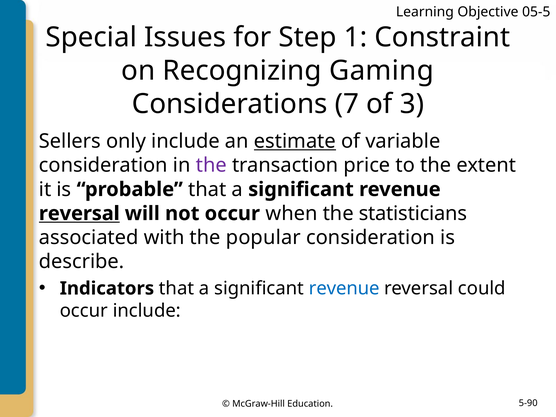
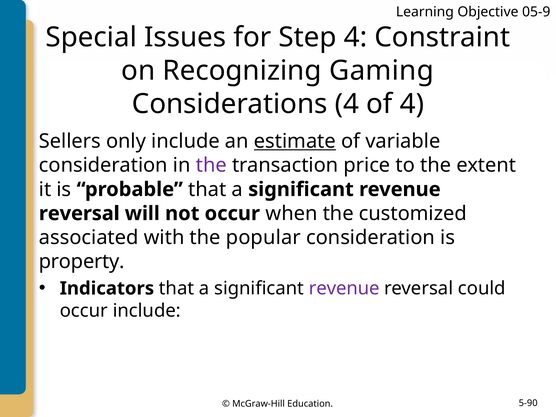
05-5: 05-5 -> 05-9
Step 1: 1 -> 4
Considerations 7: 7 -> 4
of 3: 3 -> 4
reversal at (79, 213) underline: present -> none
statisticians: statisticians -> customized
describe: describe -> property
revenue at (344, 288) colour: blue -> purple
